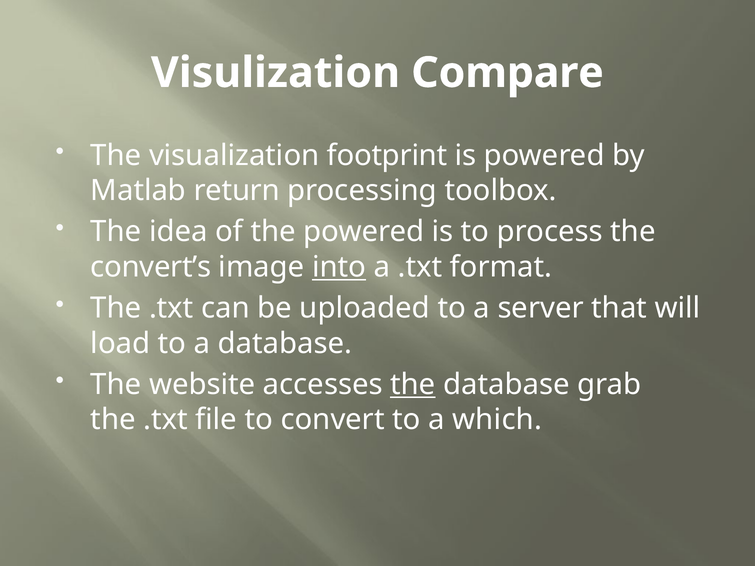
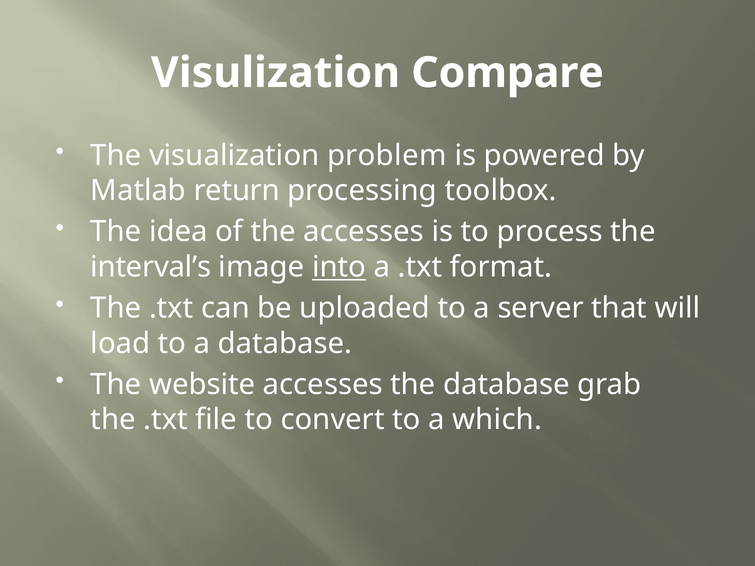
footprint: footprint -> problem
the powered: powered -> accesses
convert’s: convert’s -> interval’s
the at (413, 385) underline: present -> none
